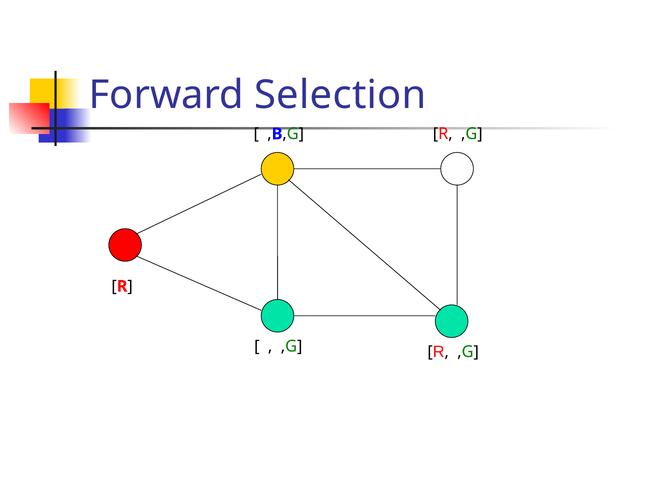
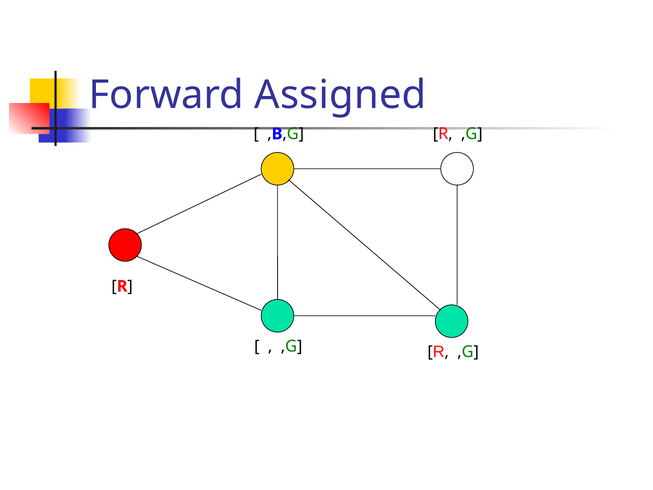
Selection: Selection -> Assigned
